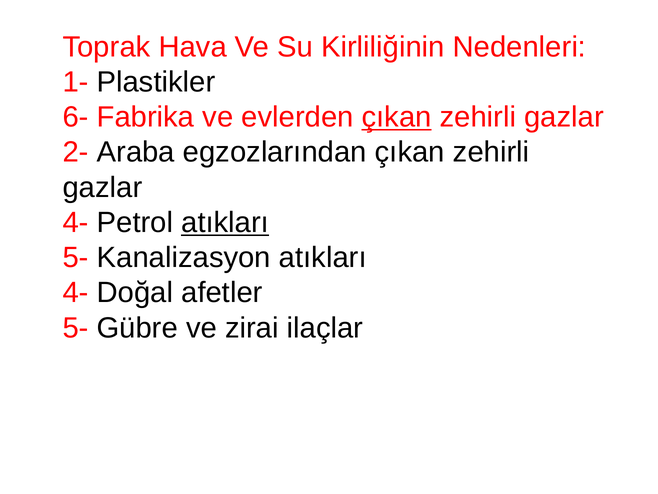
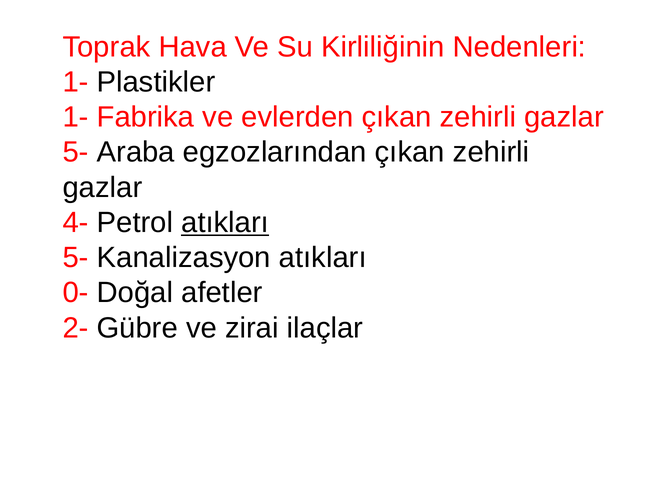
6- at (76, 117): 6- -> 1-
çıkan at (397, 117) underline: present -> none
2- at (76, 152): 2- -> 5-
4- at (76, 293): 4- -> 0-
5- at (76, 328): 5- -> 2-
